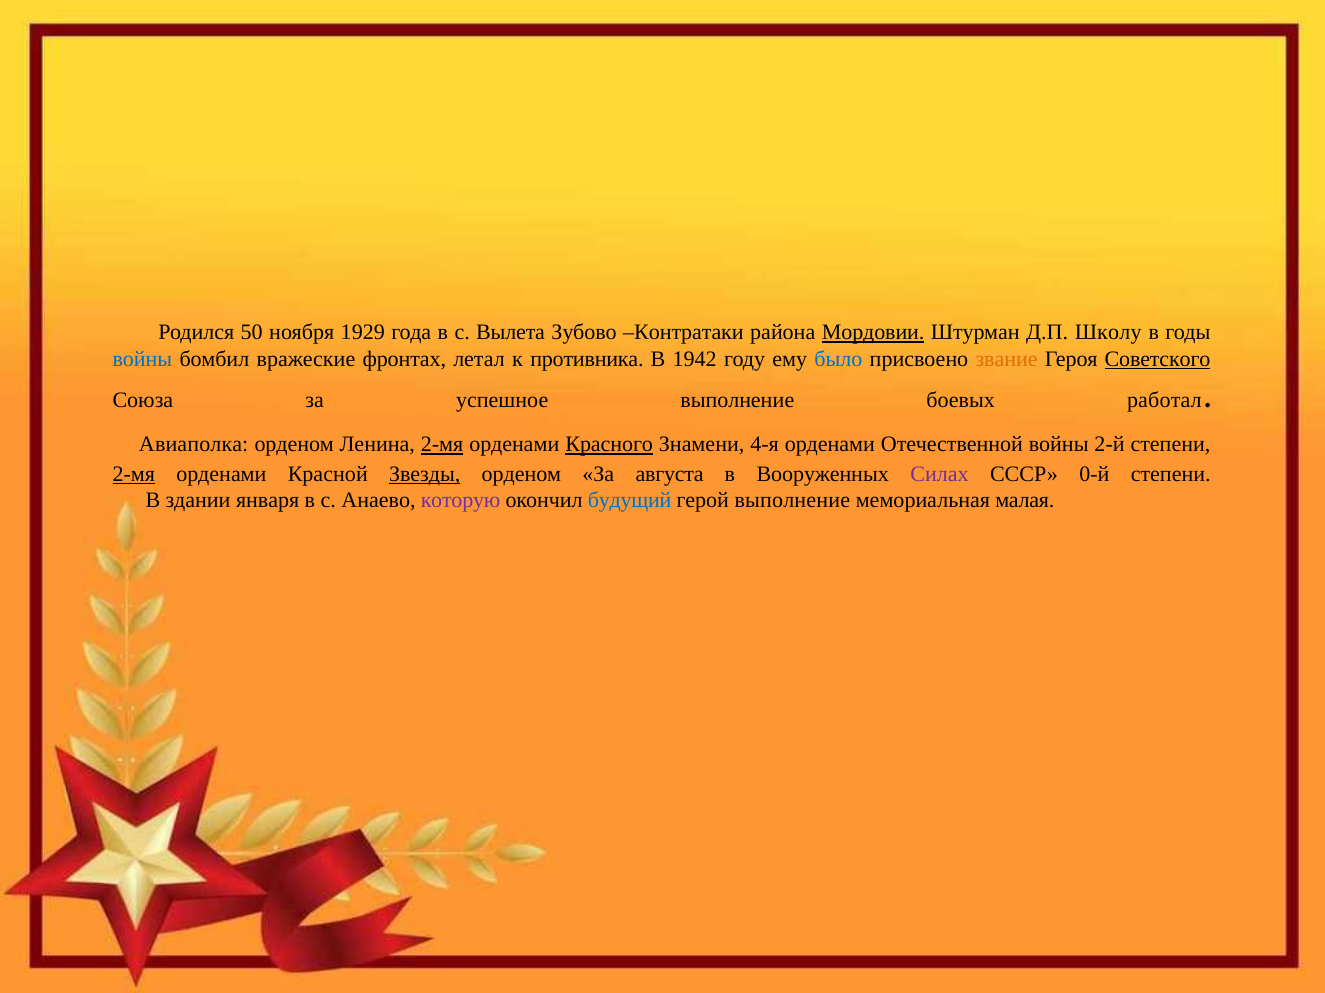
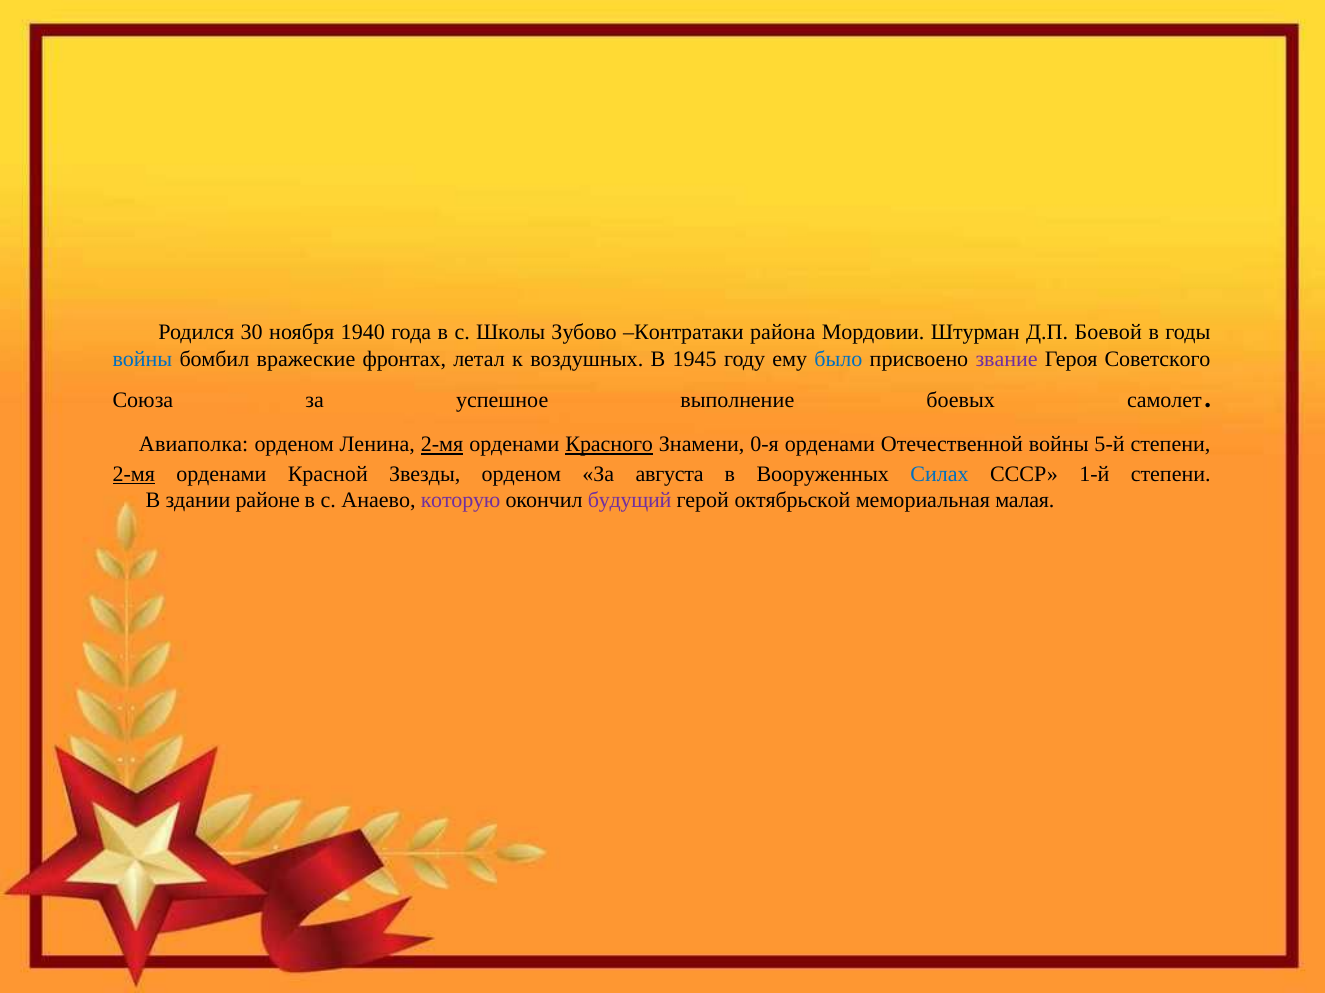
50: 50 -> 30
1929: 1929 -> 1940
Вылета: Вылета -> Школы
Мордовии underline: present -> none
Школу: Школу -> Боевой
противника: противника -> воздушных
1942: 1942 -> 1945
звание colour: orange -> purple
Советского underline: present -> none
работал: работал -> самолет
4-я: 4-я -> 0-я
2-й: 2-й -> 5-й
Звезды underline: present -> none
Силах colour: purple -> blue
0-й: 0-й -> 1-й
января: января -> районе
будущий colour: blue -> purple
герой выполнение: выполнение -> октябрьской
